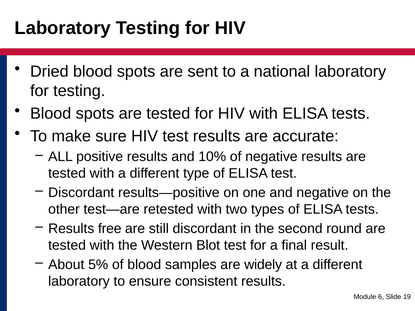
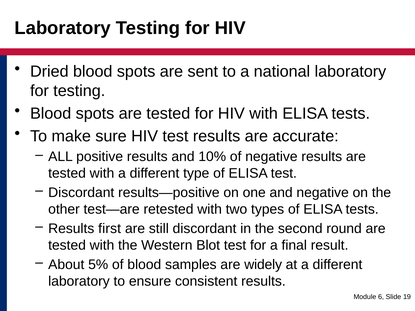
free: free -> first
